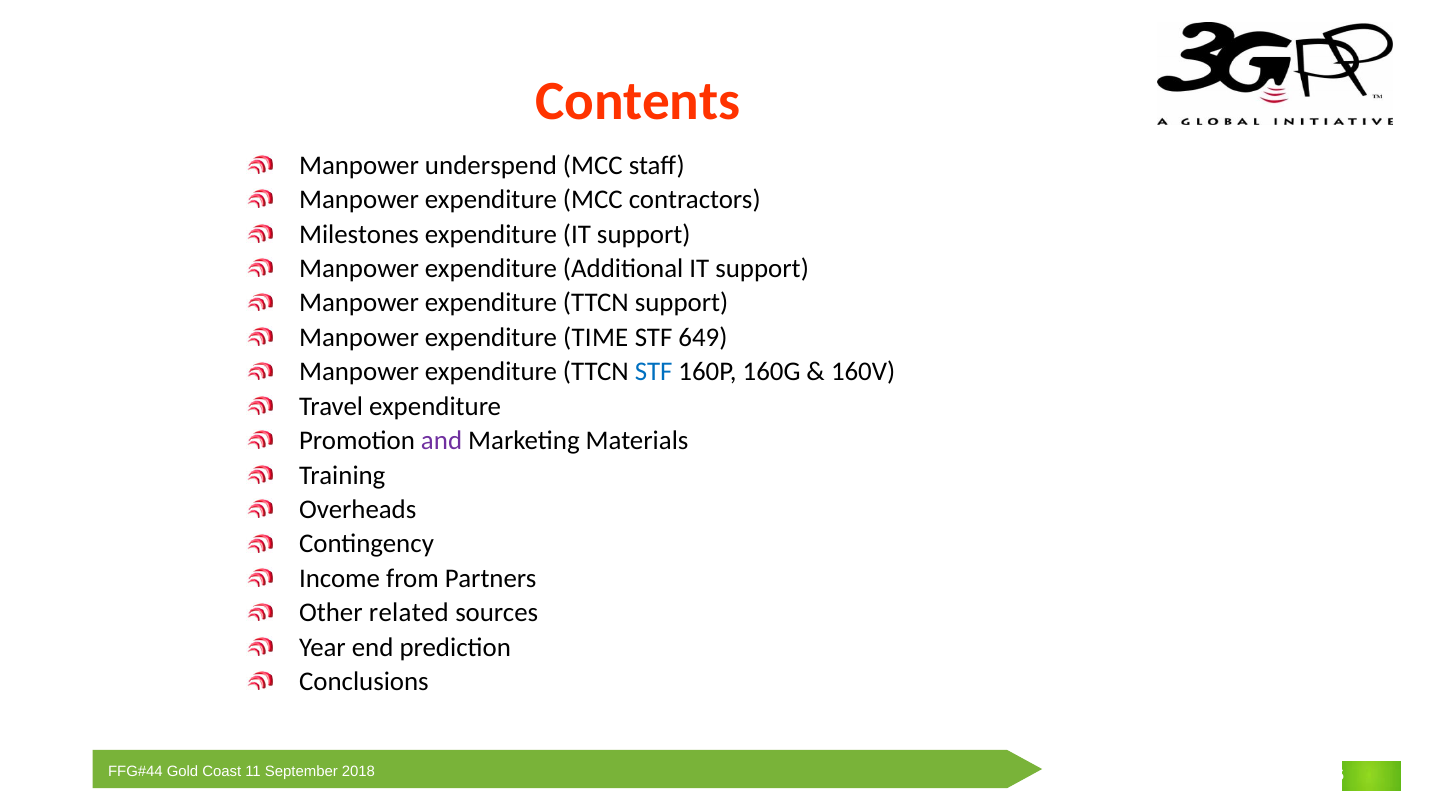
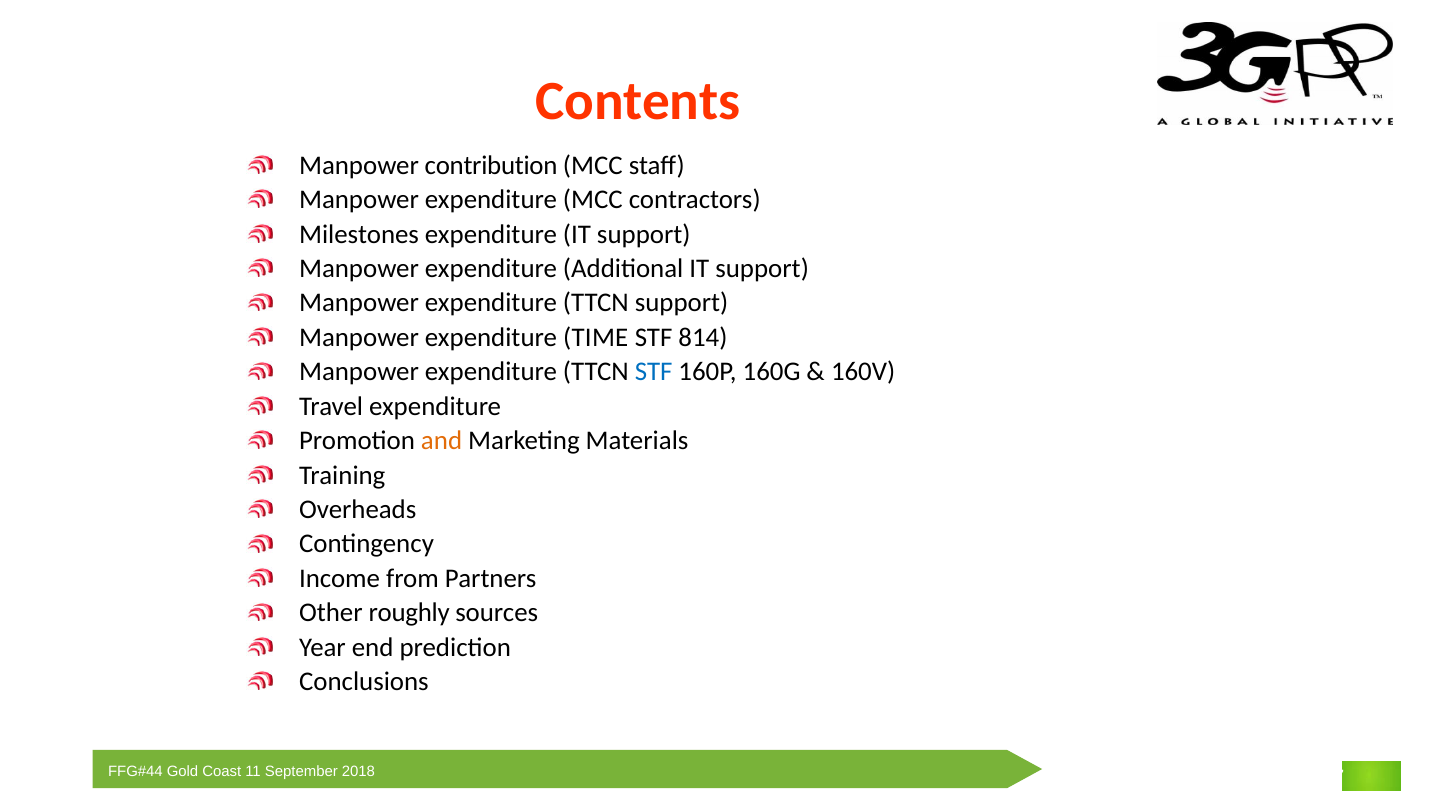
underspend: underspend -> contribution
649: 649 -> 814
and colour: purple -> orange
related: related -> roughly
5: 5 -> 7
